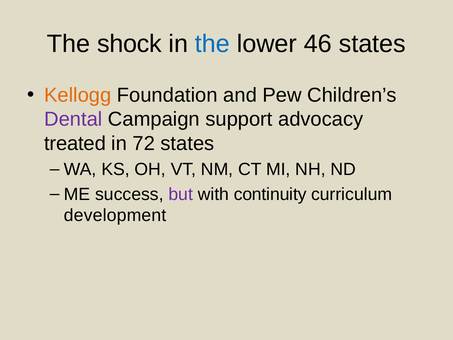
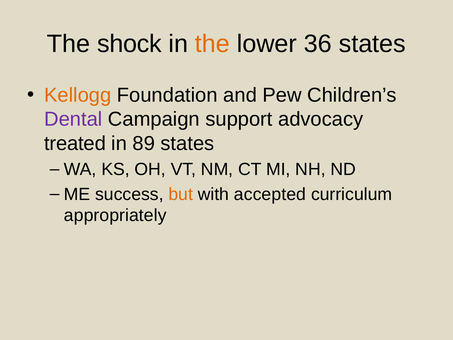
the at (212, 44) colour: blue -> orange
46: 46 -> 36
72: 72 -> 89
but colour: purple -> orange
continuity: continuity -> accepted
development: development -> appropriately
